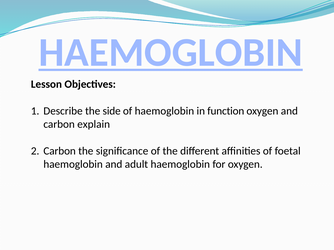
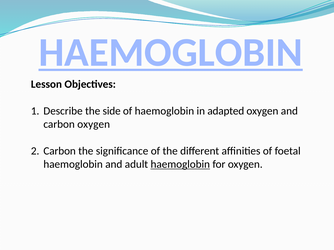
function: function -> adapted
carbon explain: explain -> oxygen
haemoglobin at (180, 165) underline: none -> present
